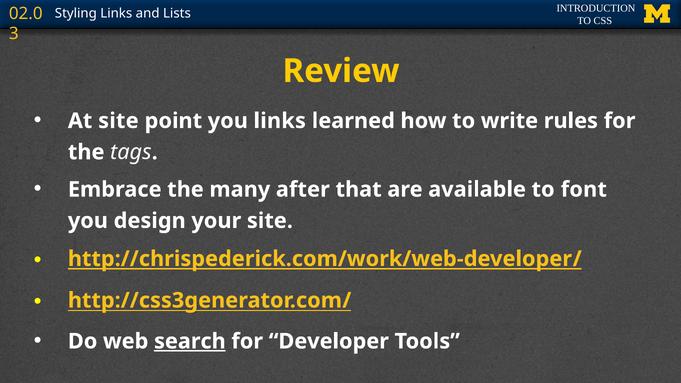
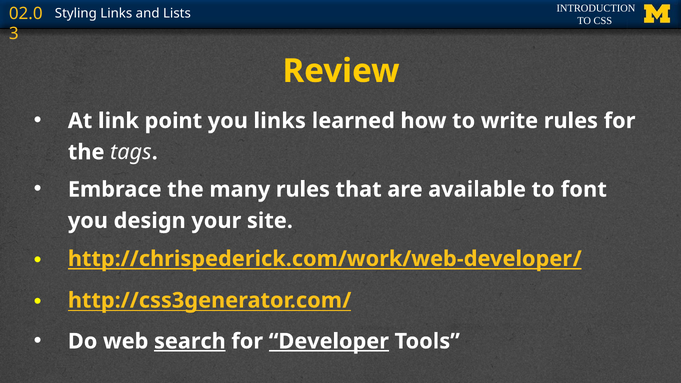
At site: site -> link
many after: after -> rules
Developer underline: none -> present
